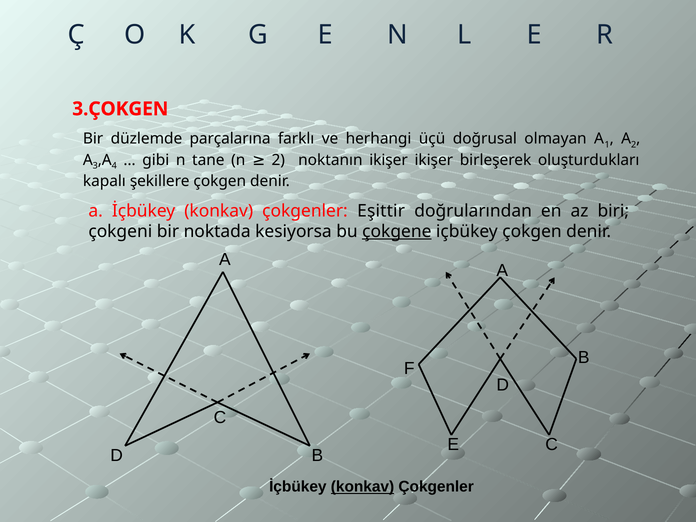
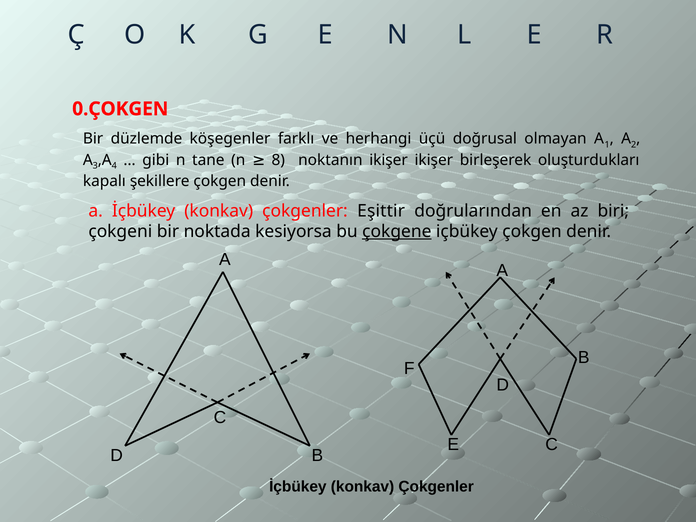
3.ÇOKGEN: 3.ÇOKGEN -> 0.ÇOKGEN
parçalarına: parçalarına -> köşegenler
n 2: 2 -> 8
konkav at (362, 487) underline: present -> none
